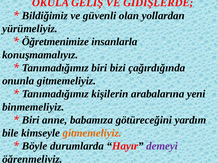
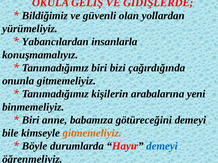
Öğretmenimize: Öğretmenimize -> Yabancılardan
götüreceğini yardım: yardım -> demeyi
demeyi at (162, 147) colour: purple -> blue
